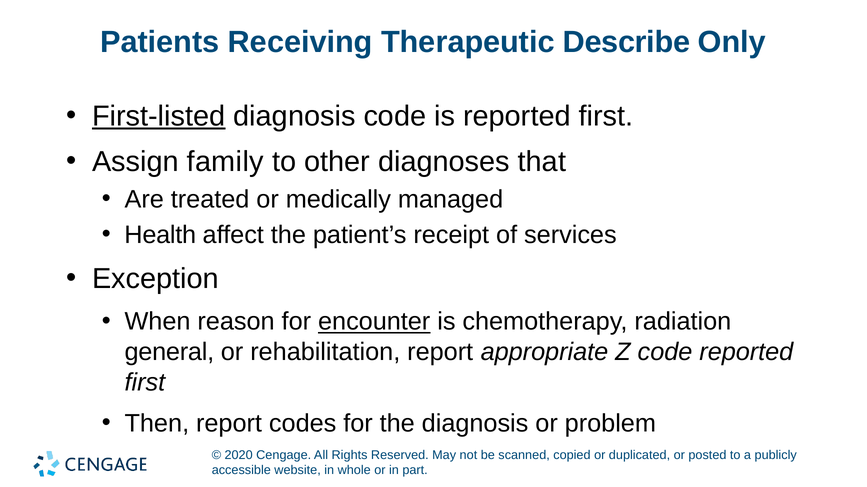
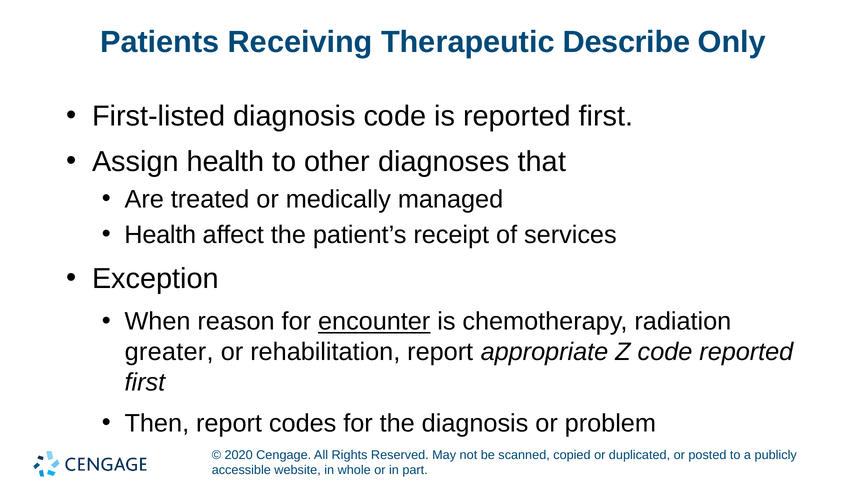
First-listed underline: present -> none
Assign family: family -> health
general: general -> greater
